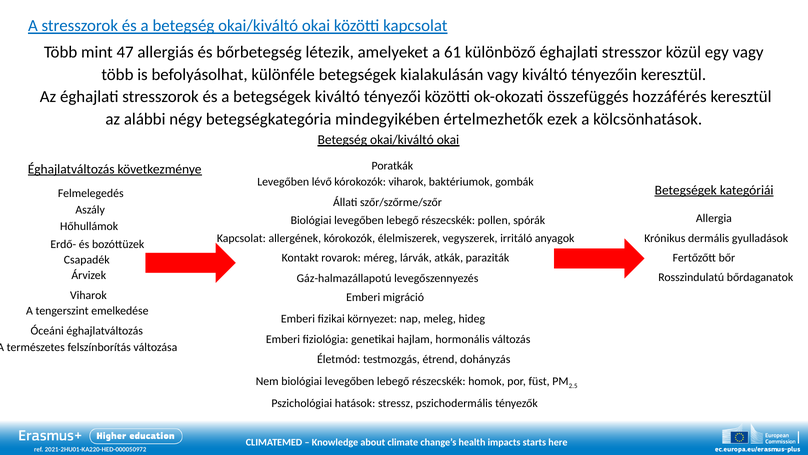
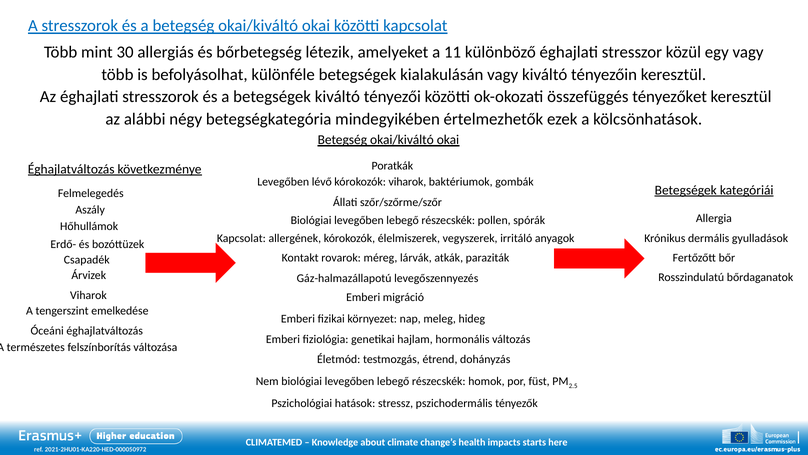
47: 47 -> 30
61: 61 -> 11
hozzáférés: hozzáférés -> tényezőket
